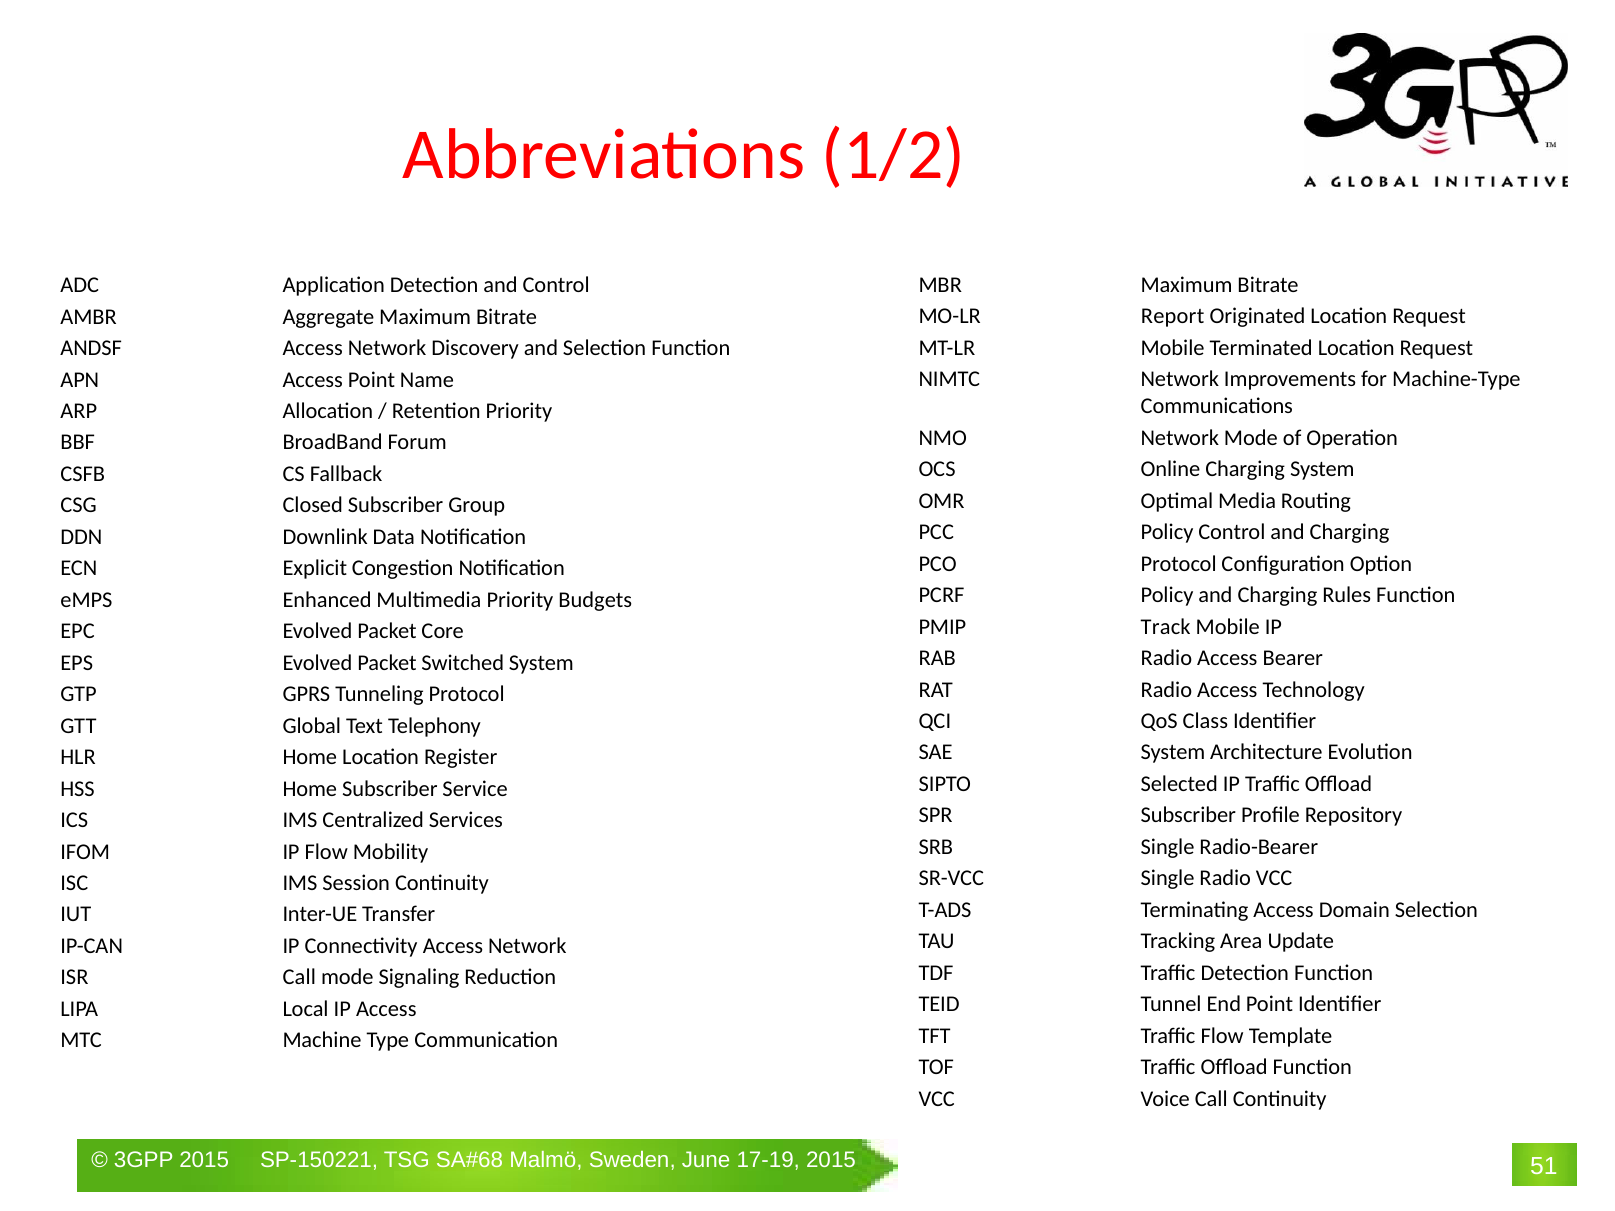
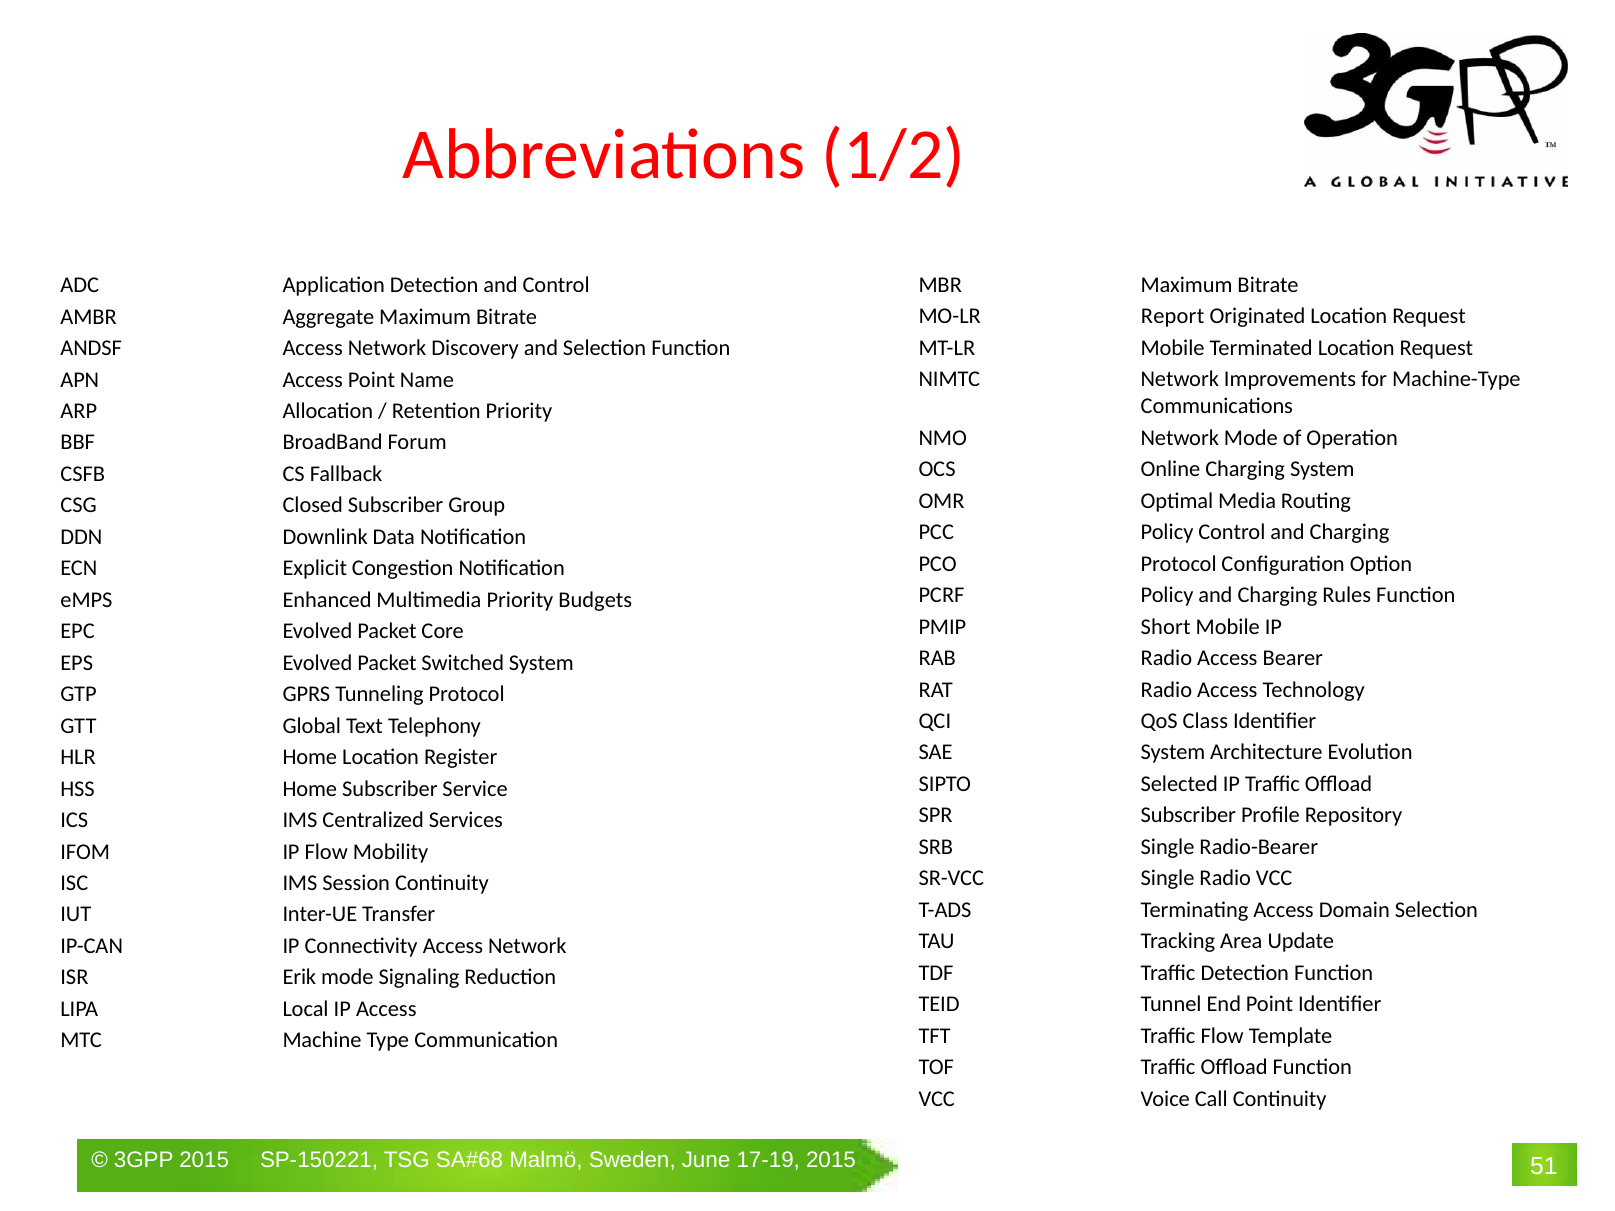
Track: Track -> Short
ISR Call: Call -> Erik
